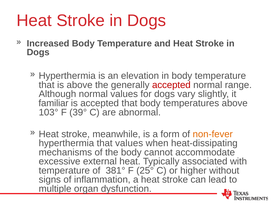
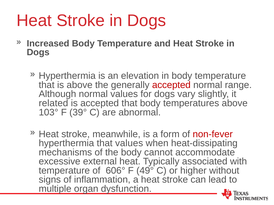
familiar: familiar -> related
non-fever colour: orange -> red
381°: 381° -> 606°
25°: 25° -> 49°
